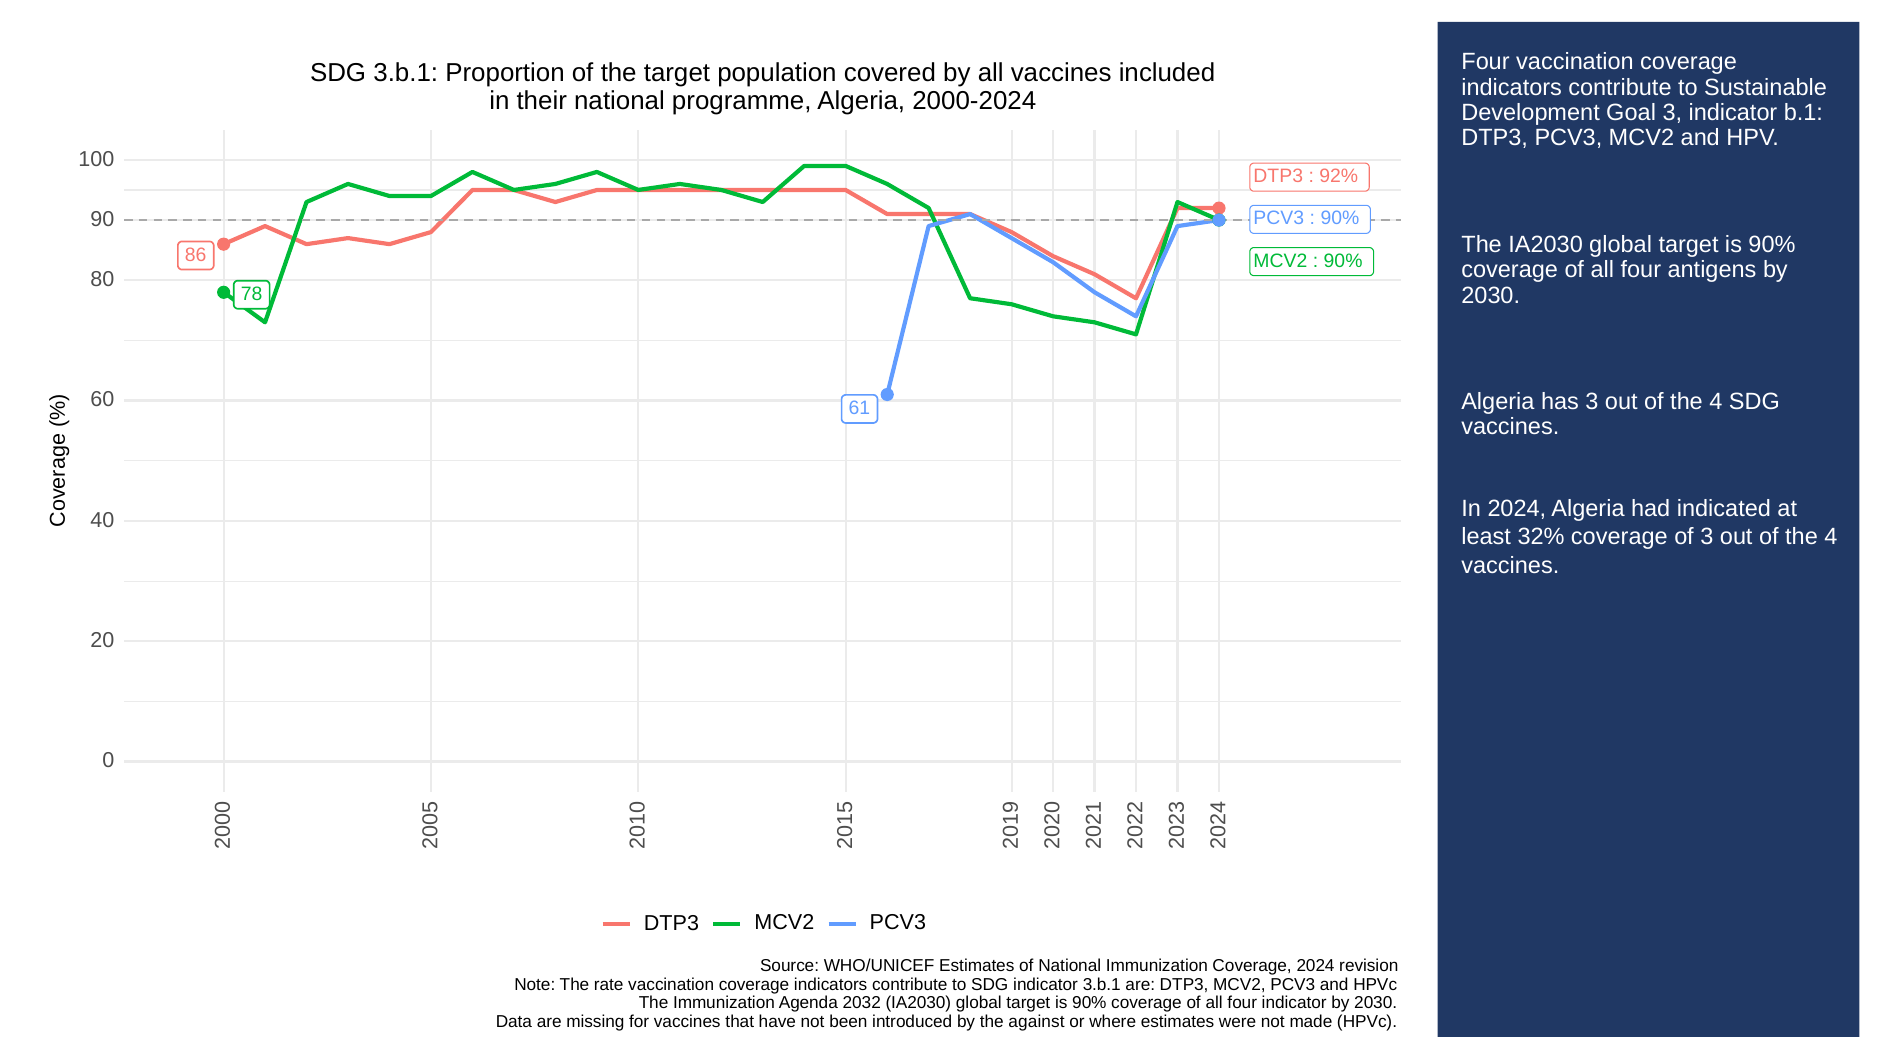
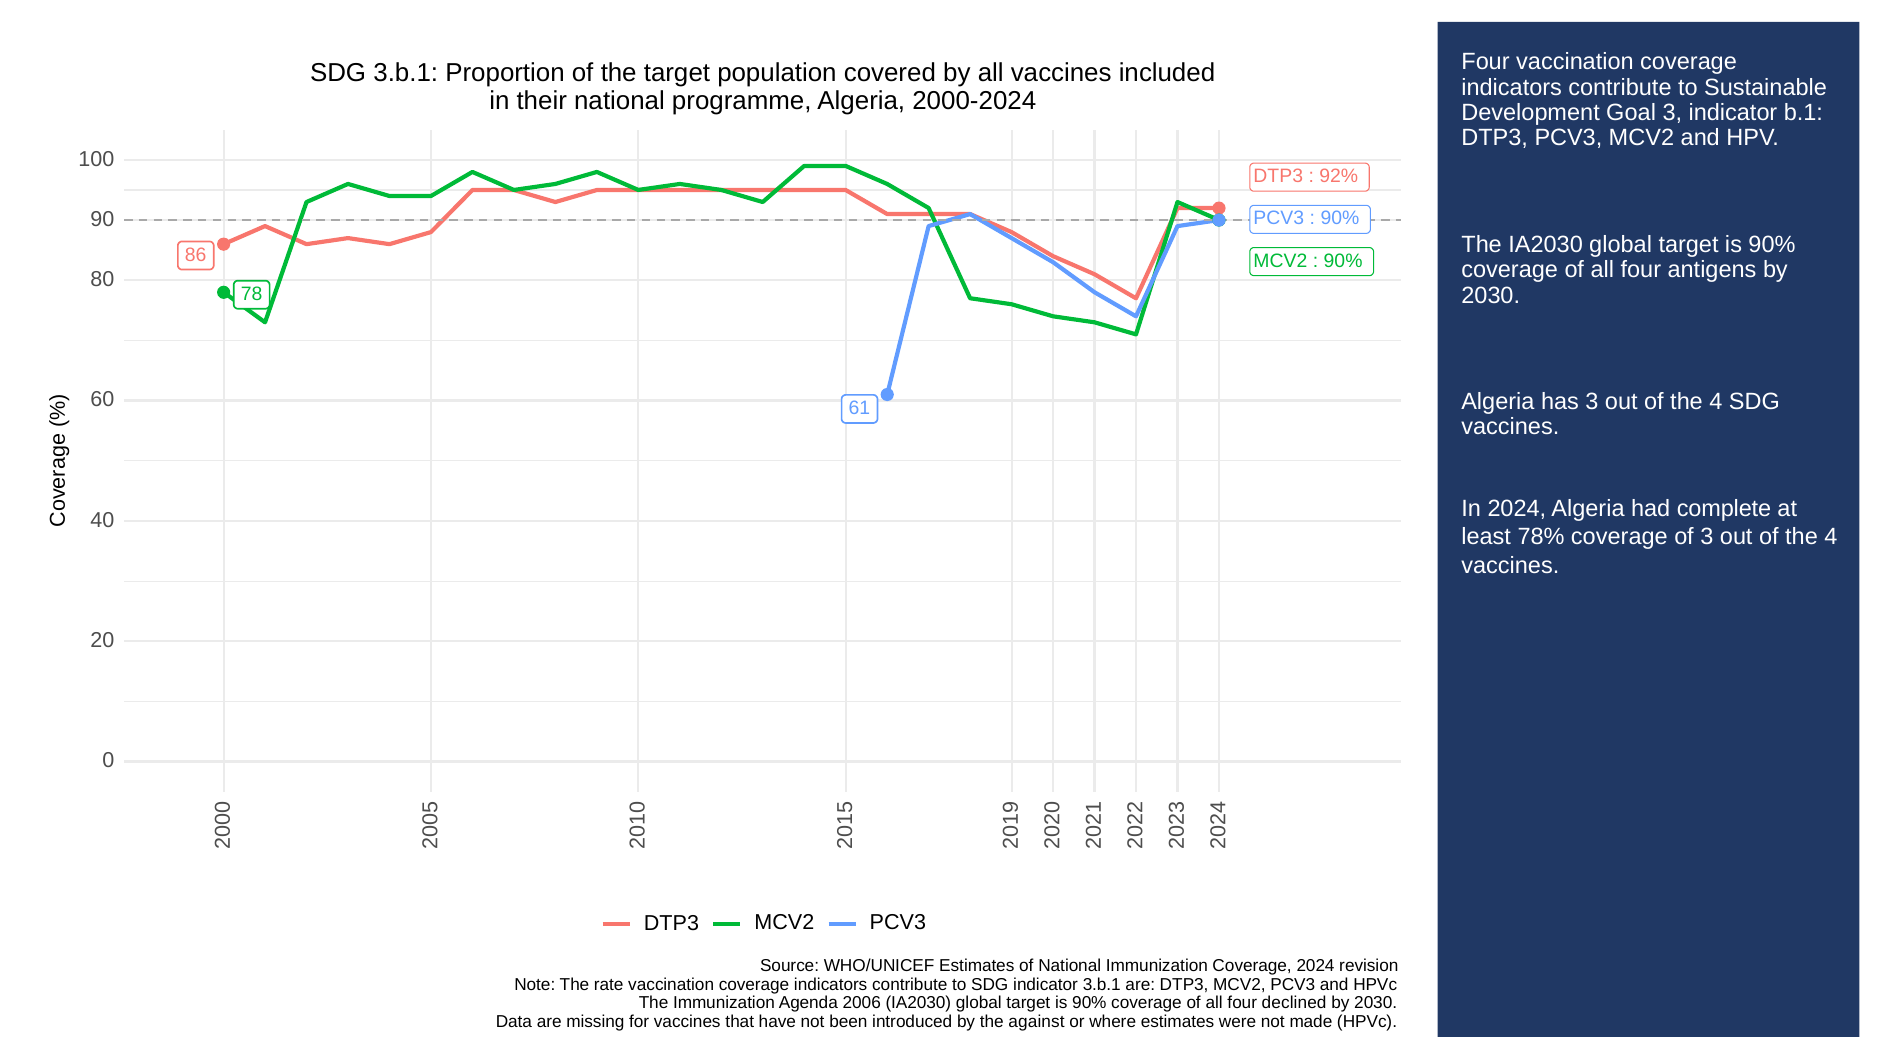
indicated: indicated -> complete
32%: 32% -> 78%
2032: 2032 -> 2006
four indicator: indicator -> declined
